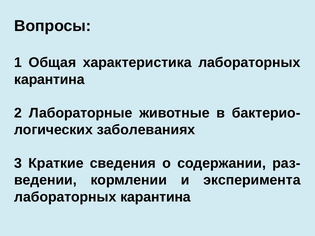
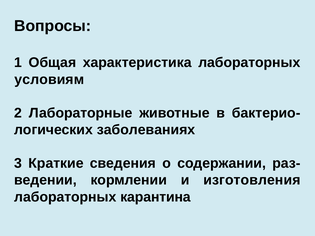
карантина at (49, 79): карантина -> условиям
эксперимента: эксперимента -> изготовления
